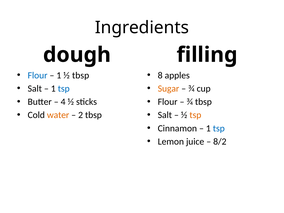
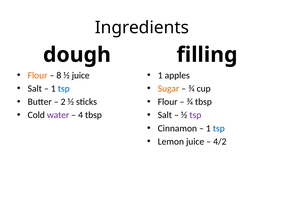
Flour at (38, 75) colour: blue -> orange
1 at (59, 75): 1 -> 8
½ tbsp: tbsp -> juice
8 at (160, 75): 8 -> 1
4: 4 -> 2
water colour: orange -> purple
2: 2 -> 4
tsp at (195, 115) colour: orange -> purple
8/2: 8/2 -> 4/2
